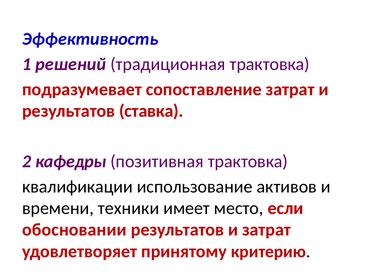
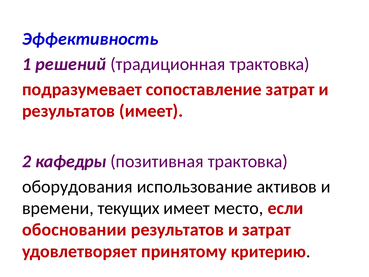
результатов ставка: ставка -> имеет
квалификации: квалификации -> оборудования
техники: техники -> текущих
